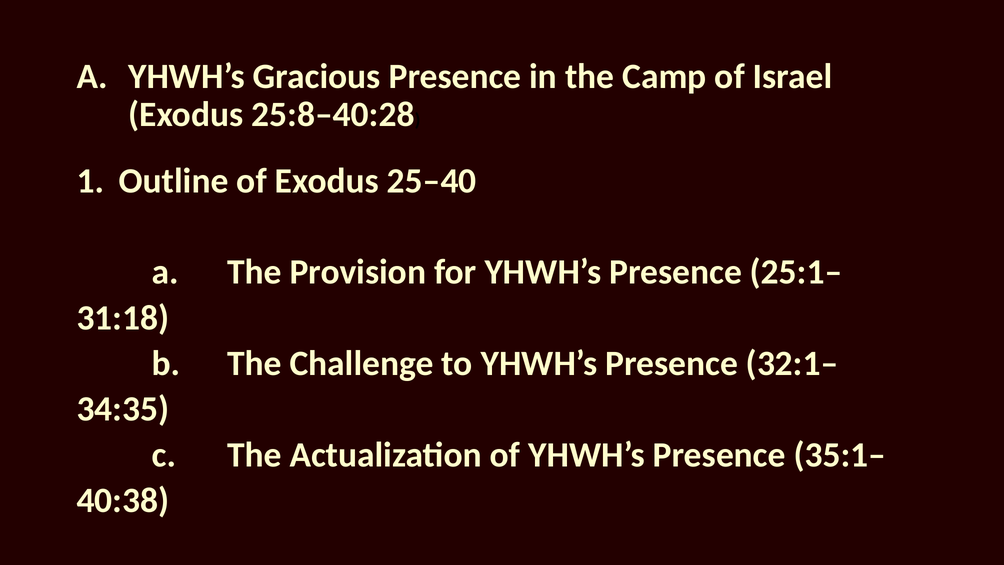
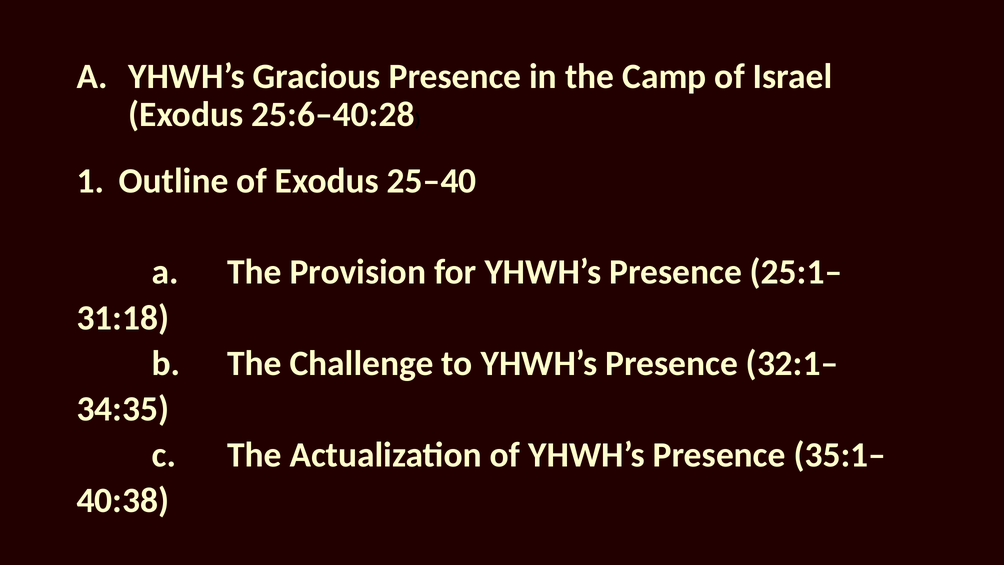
25:8–40:28: 25:8–40:28 -> 25:6–40:28
